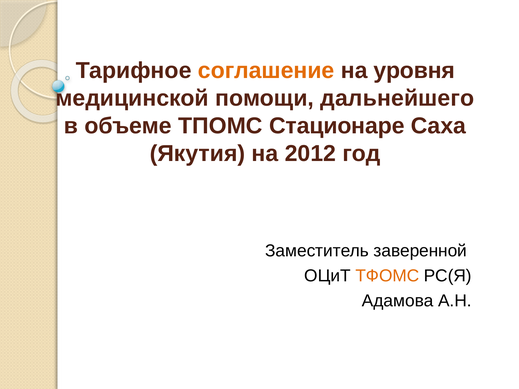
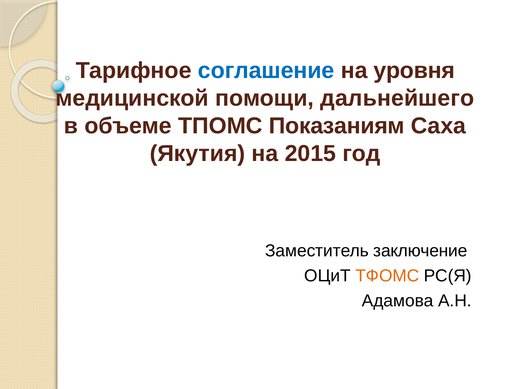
соглашение colour: orange -> blue
Стационаре: Стационаре -> Показаниям
2012: 2012 -> 2015
заверенной: заверенной -> заключение
